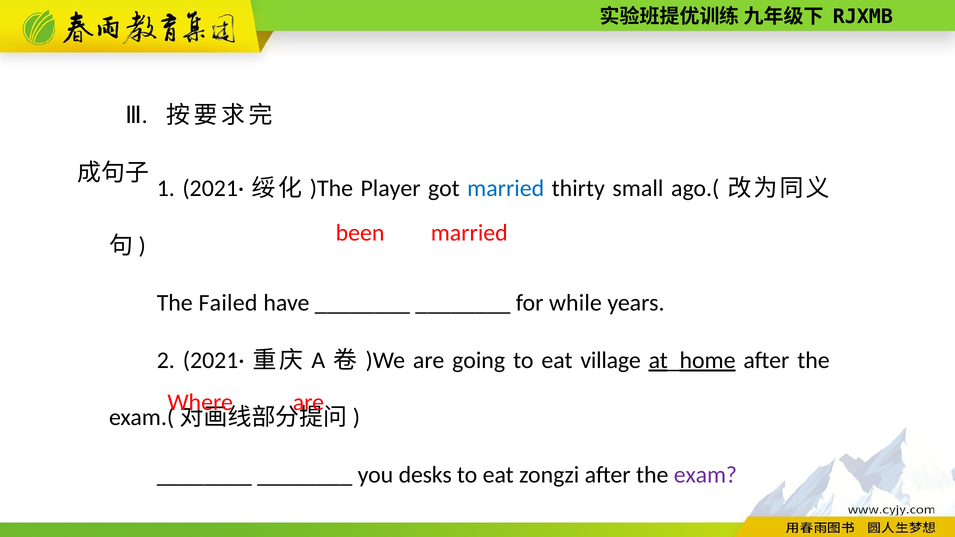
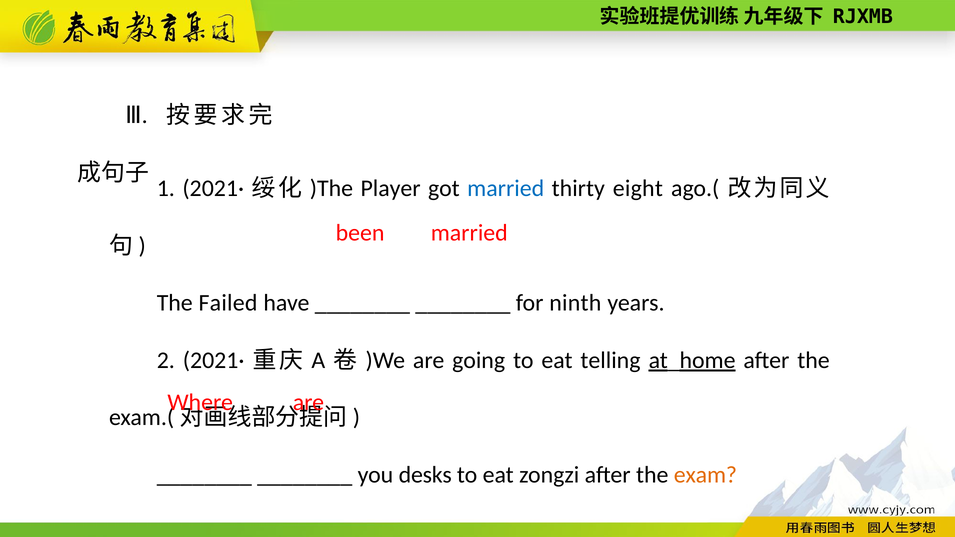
small: small -> eight
while: while -> ninth
village: village -> telling
exam colour: purple -> orange
